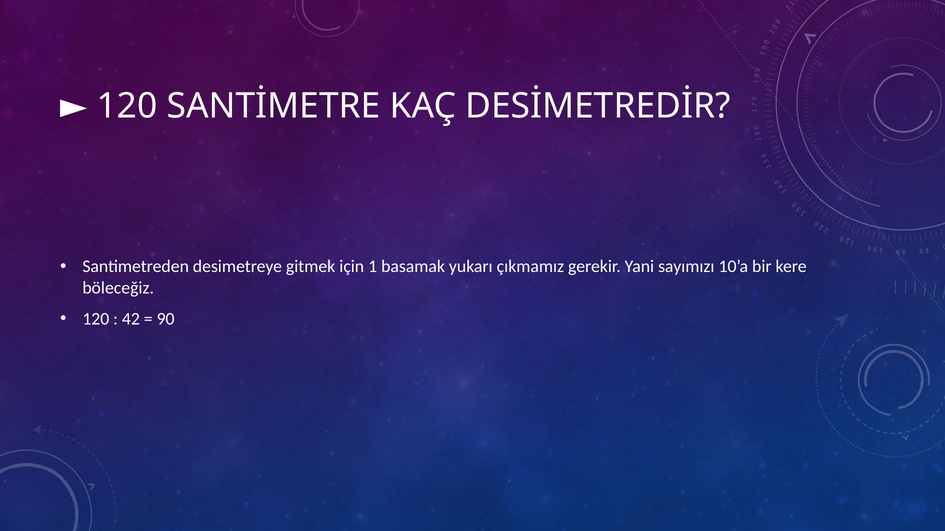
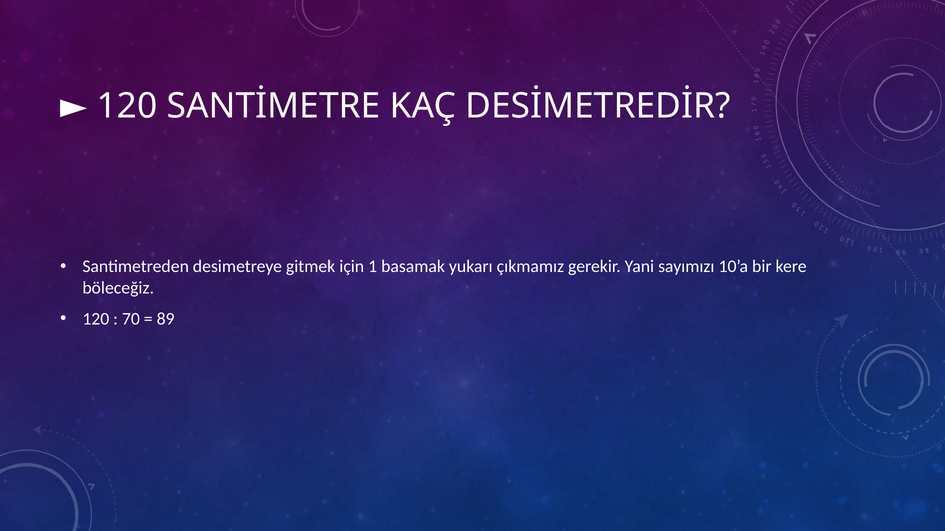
42: 42 -> 70
90: 90 -> 89
